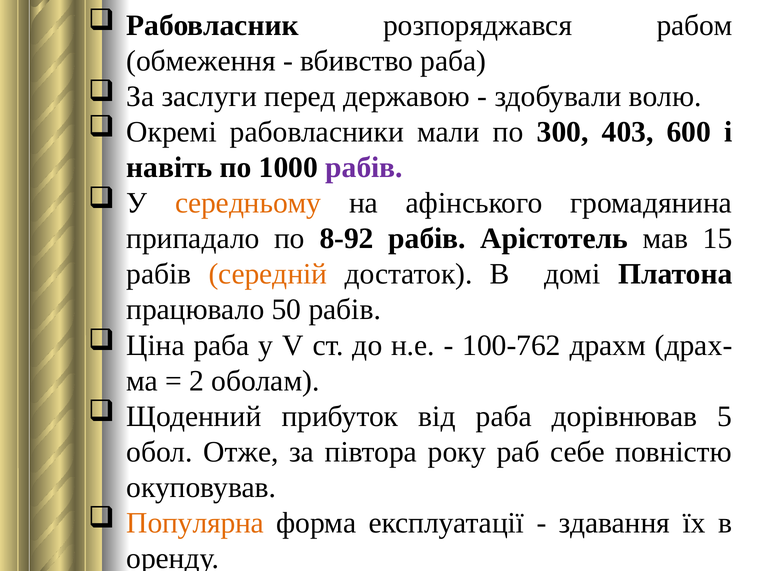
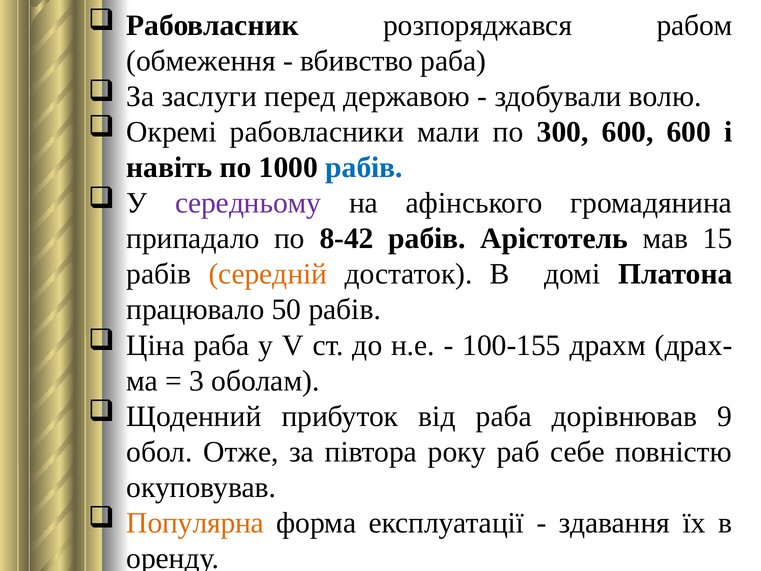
300 403: 403 -> 600
рабів at (364, 167) colour: purple -> blue
середньому colour: orange -> purple
8-92: 8-92 -> 8-42
100-762: 100-762 -> 100-155
2: 2 -> 3
5: 5 -> 9
